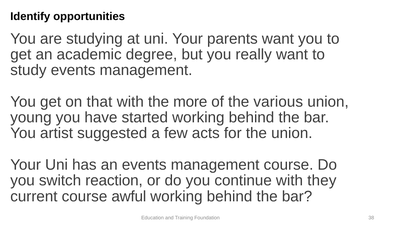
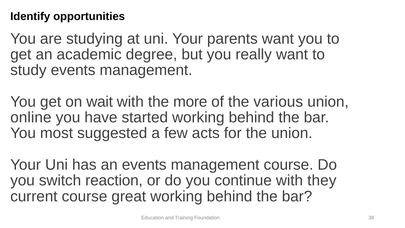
that: that -> wait
young: young -> online
artist: artist -> most
awful: awful -> great
